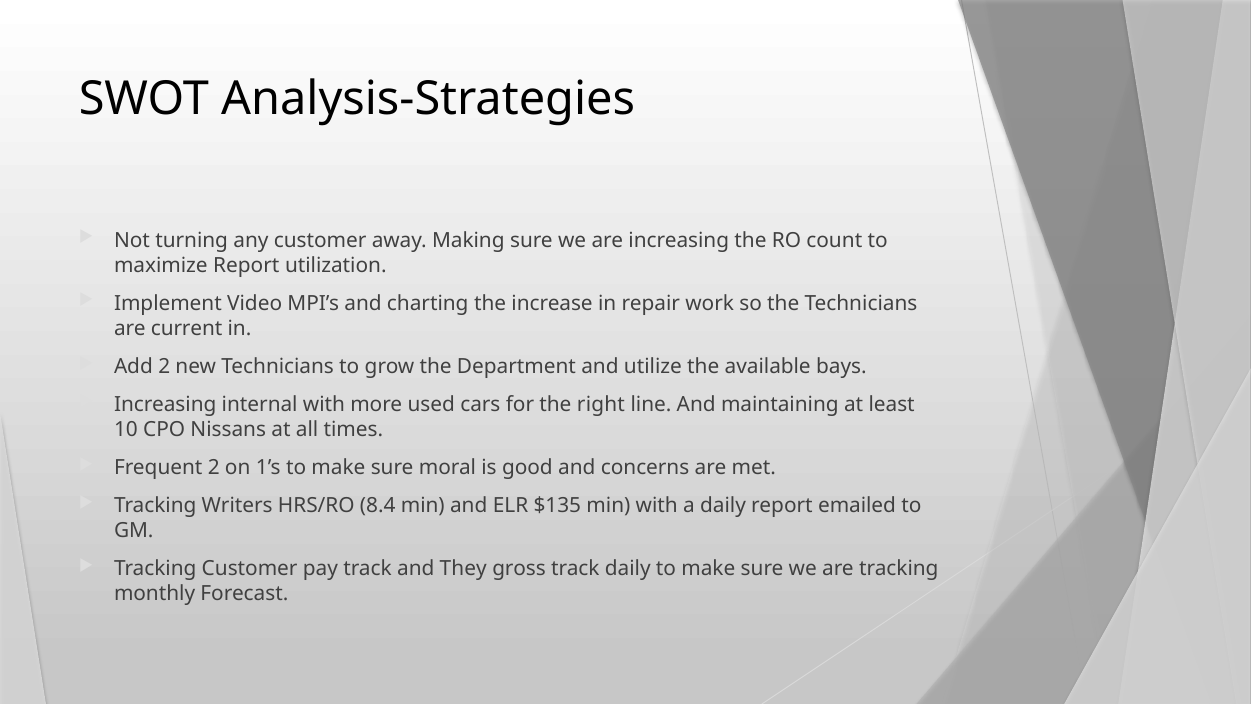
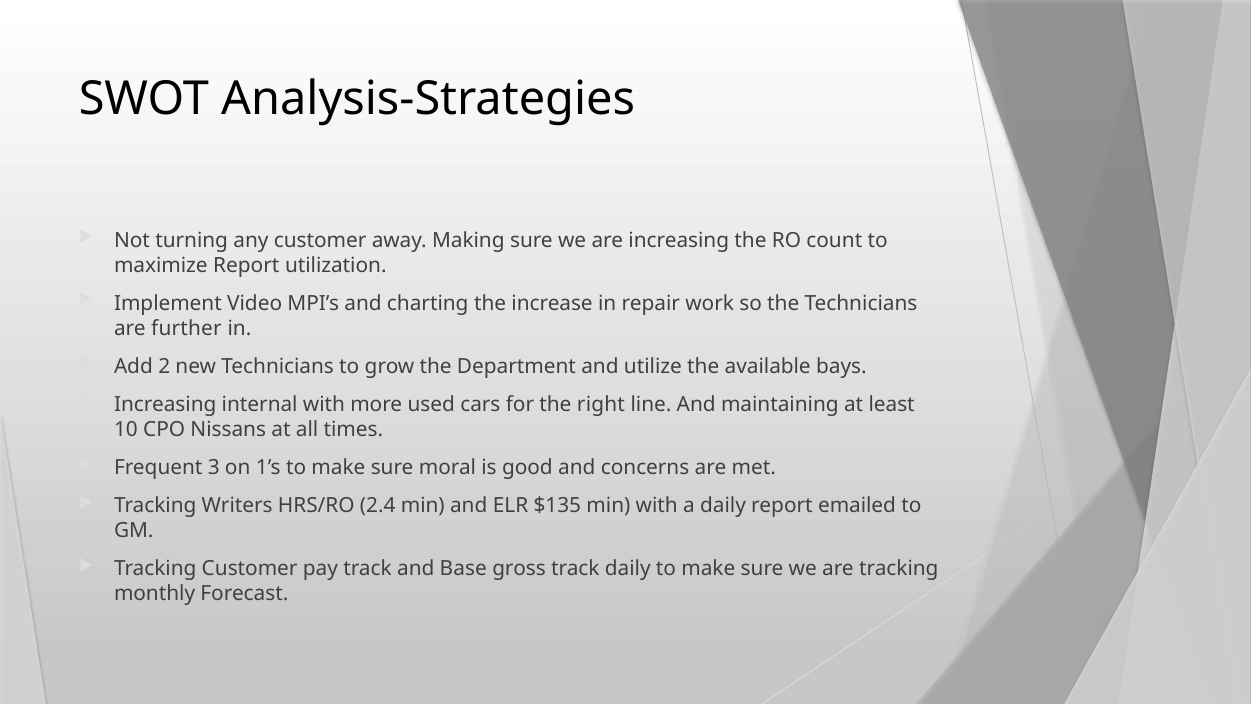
current: current -> further
Frequent 2: 2 -> 3
8.4: 8.4 -> 2.4
They: They -> Base
